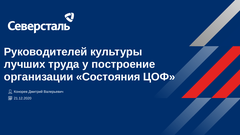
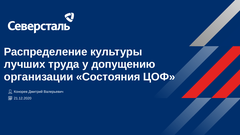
Руководителей: Руководителей -> Распределение
построение: построение -> допущению
